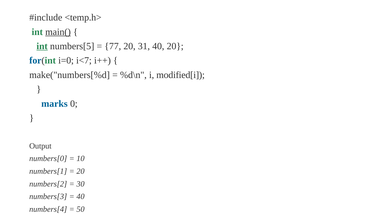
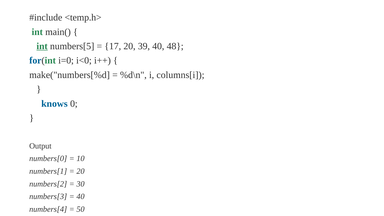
main( underline: present -> none
77: 77 -> 17
31: 31 -> 39
40 20: 20 -> 48
i<7: i<7 -> i<0
modified[i: modified[i -> columns[i
marks: marks -> knows
